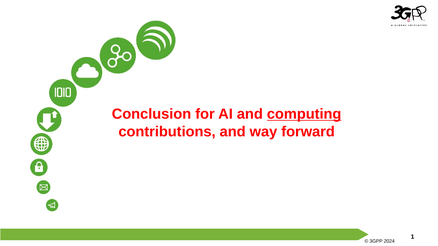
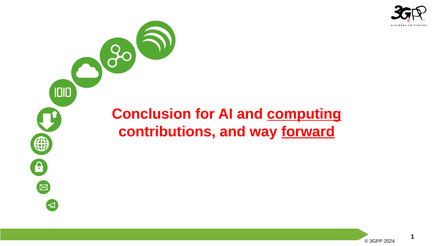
forward underline: none -> present
